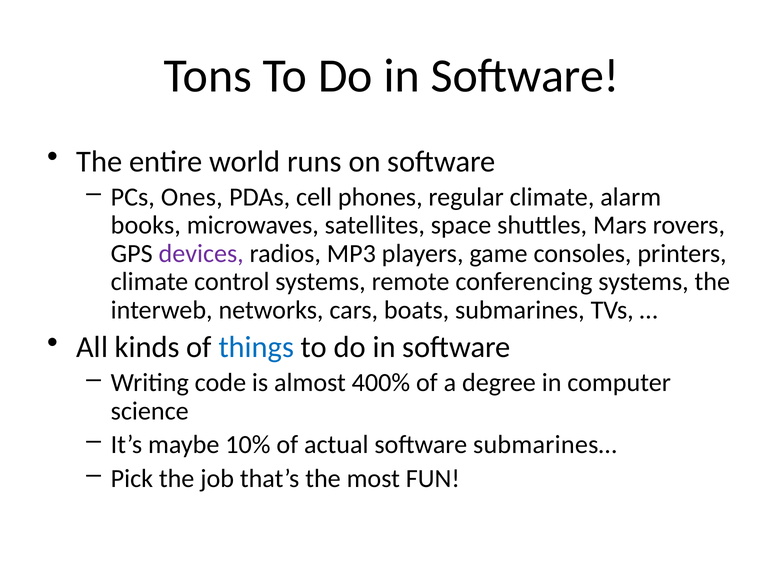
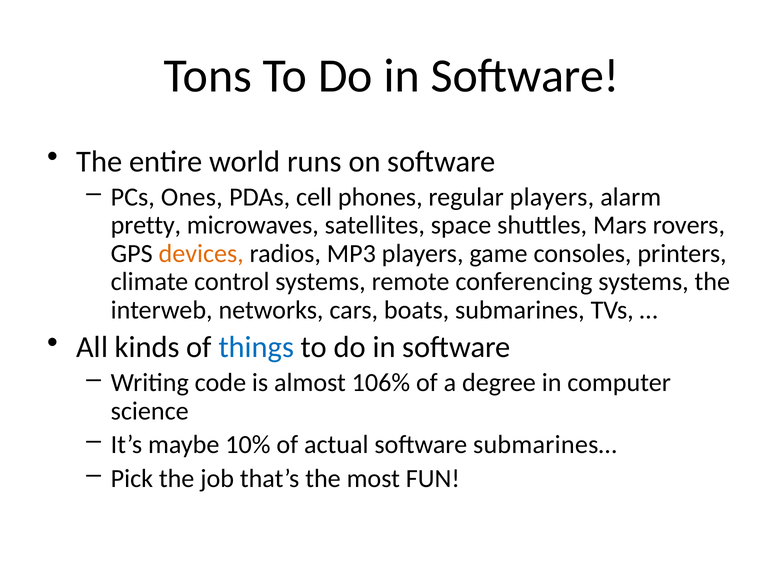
regular climate: climate -> players
books: books -> pretty
devices colour: purple -> orange
400%: 400% -> 106%
